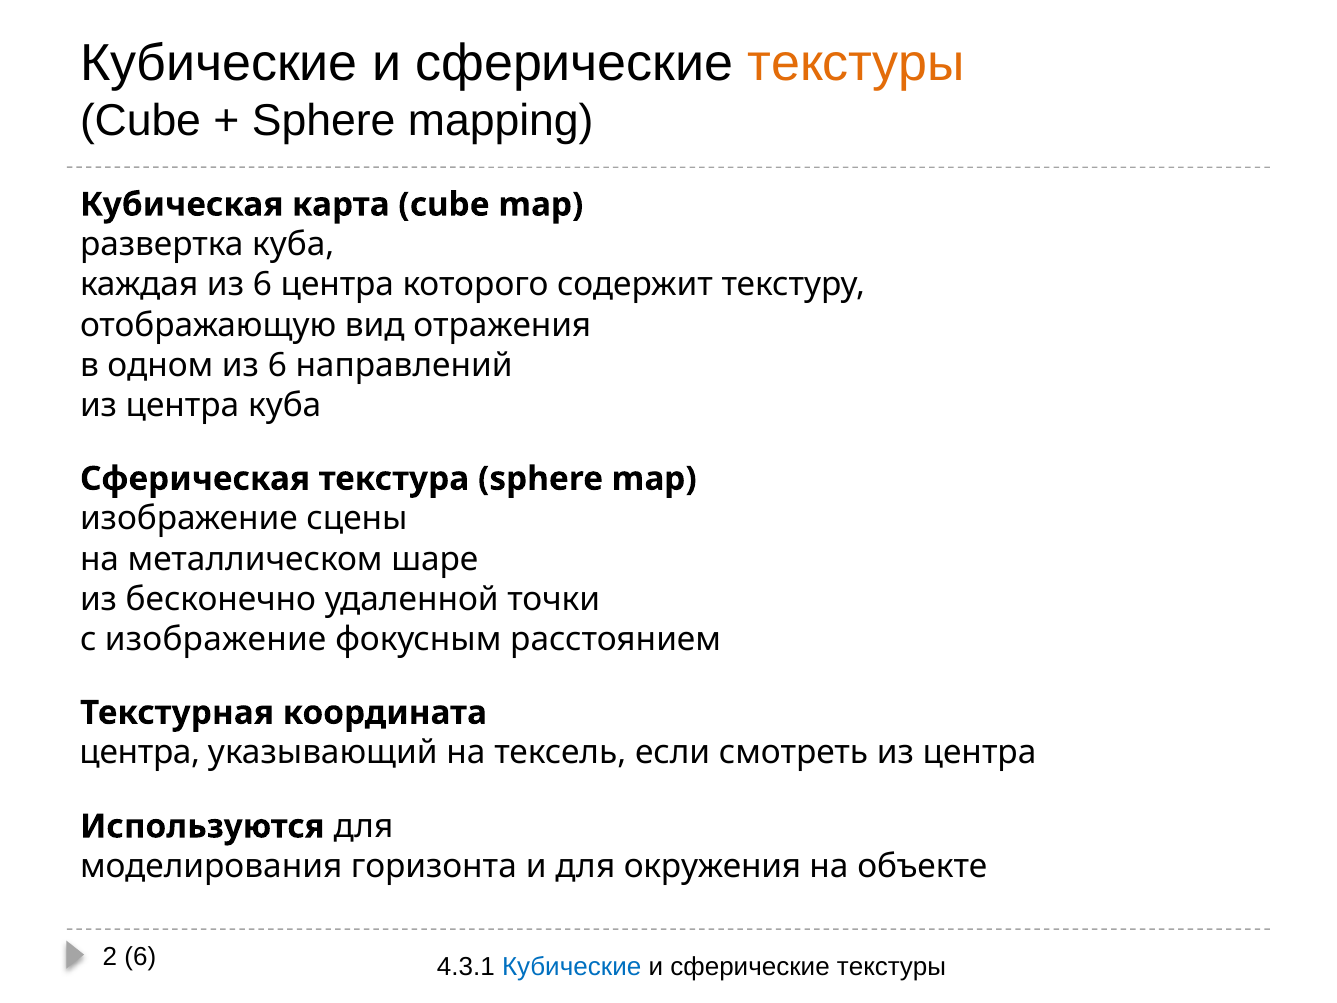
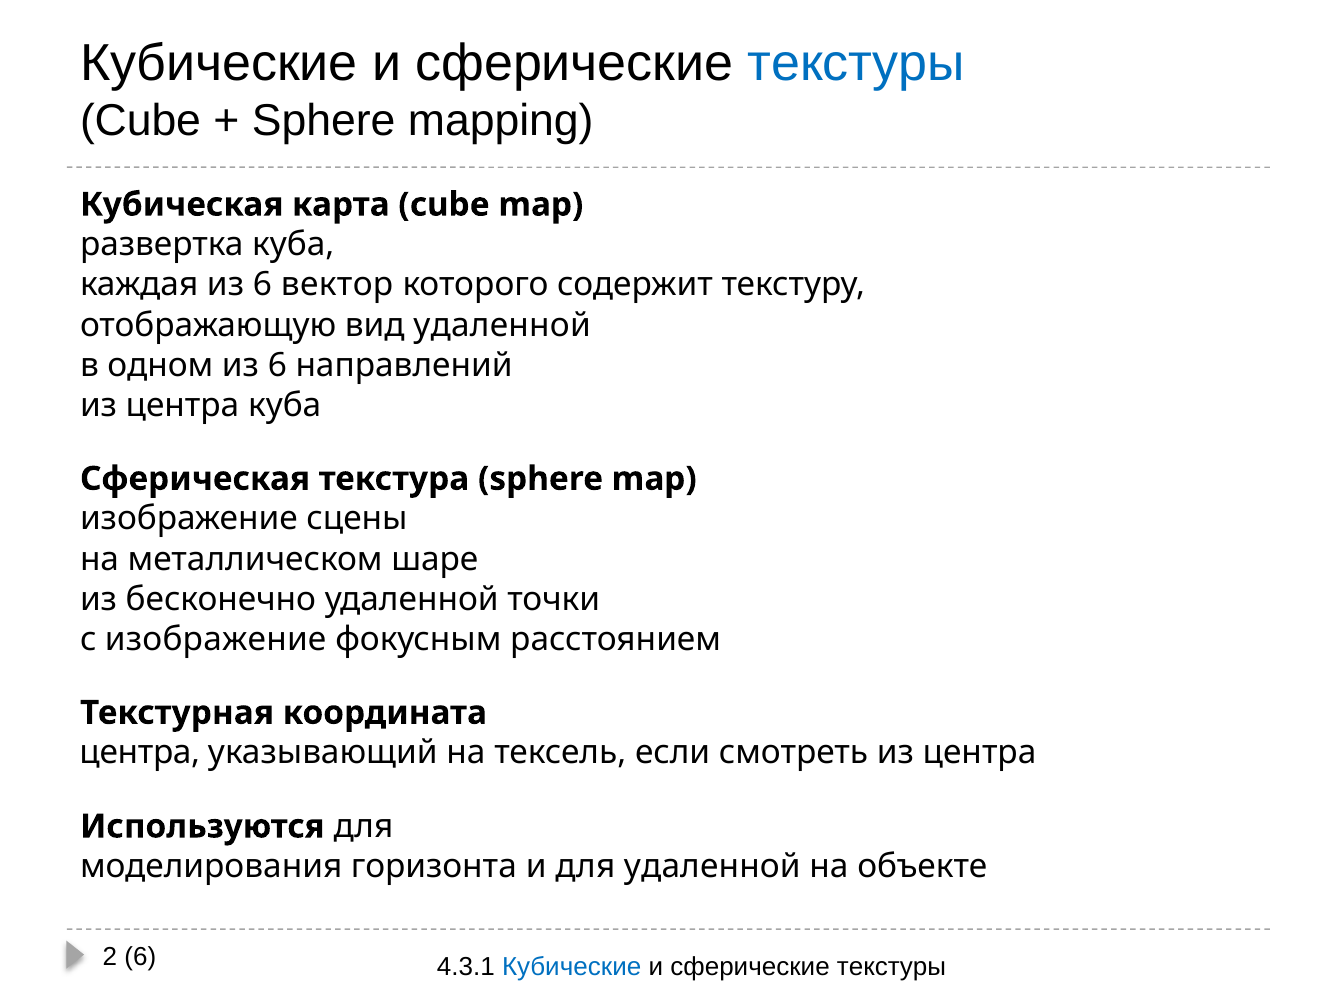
текстуры at (856, 64) colour: orange -> blue
6 центра: центра -> вектор
вид отражения: отражения -> удаленной
для окружения: окружения -> удаленной
